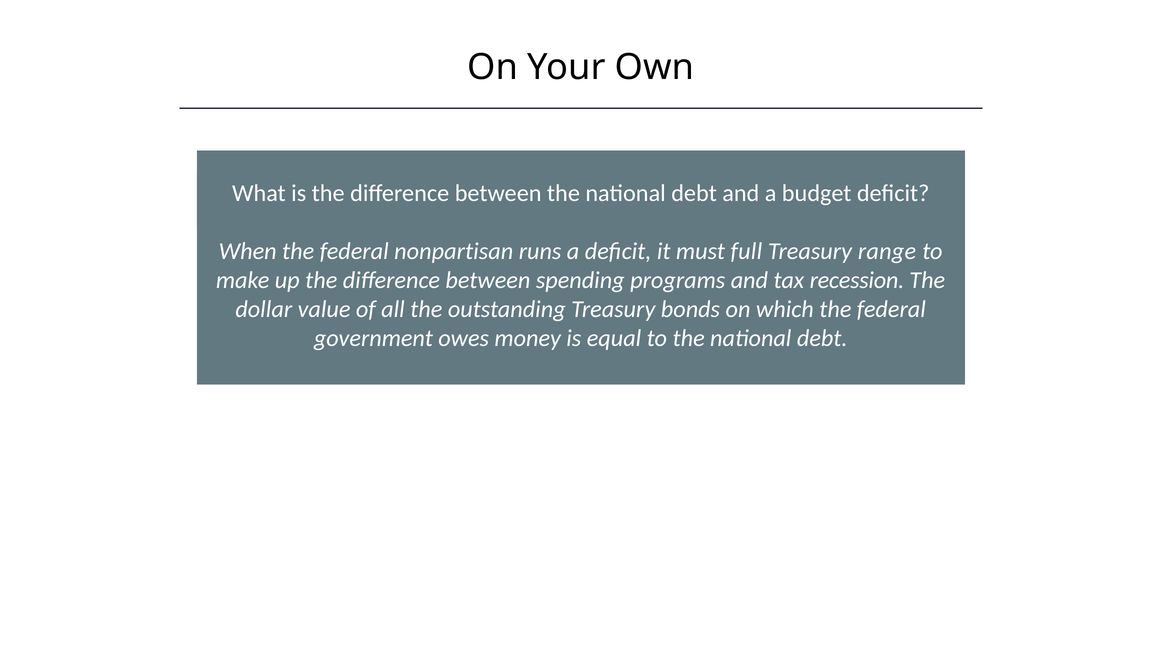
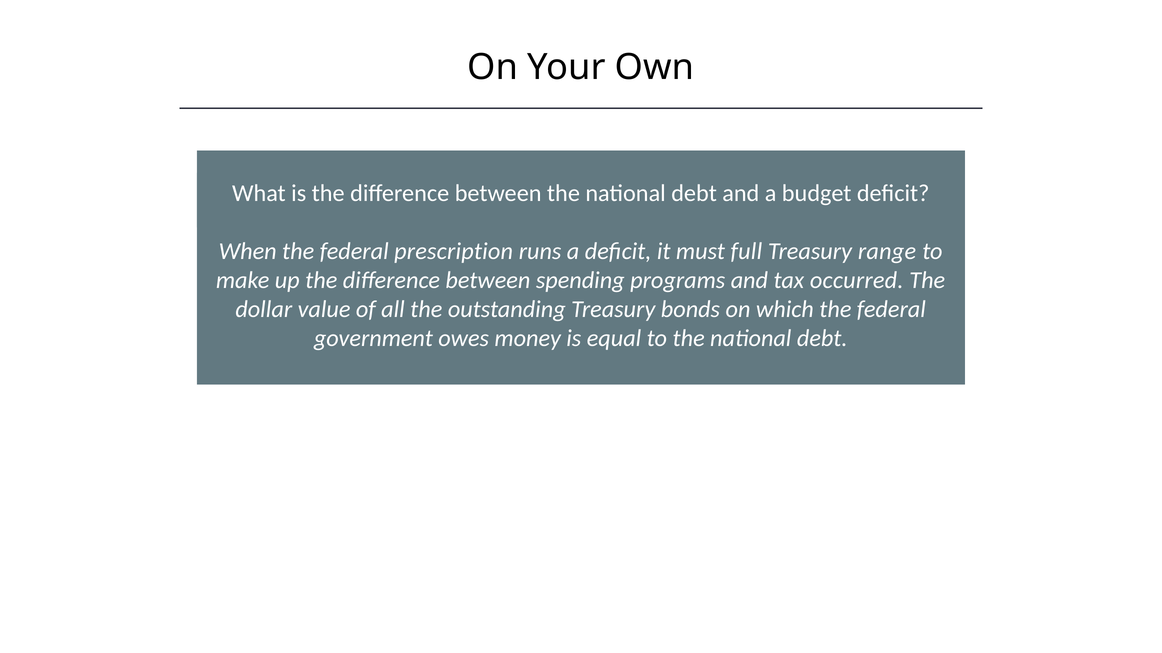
nonpartisan: nonpartisan -> prescription
recession: recession -> occurred
